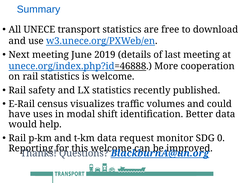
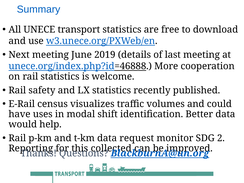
0: 0 -> 2
welcome at (111, 148): welcome -> collected
